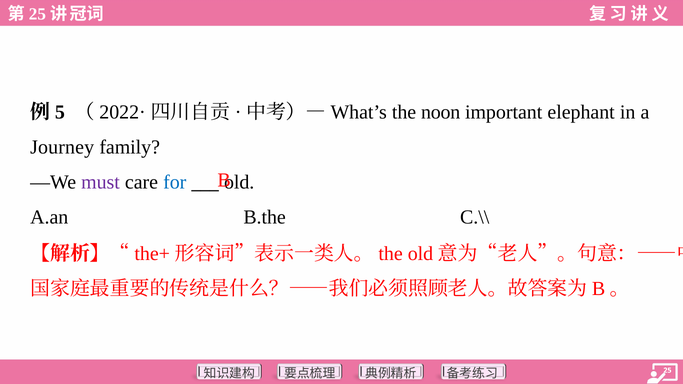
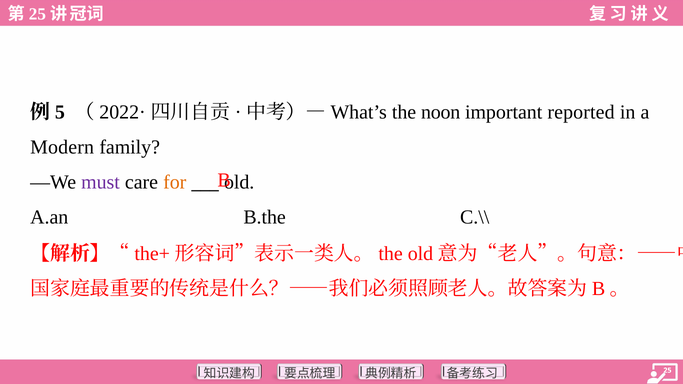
elephant: elephant -> reported
Journey: Journey -> Modern
for colour: blue -> orange
